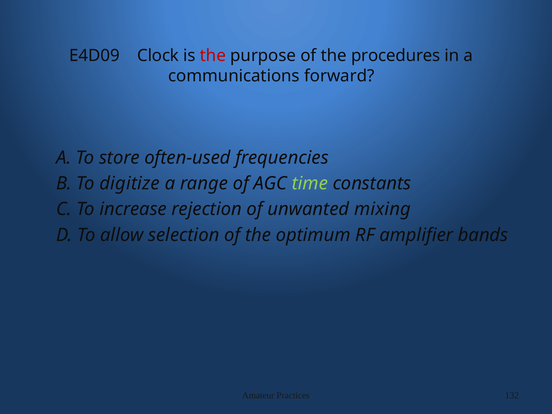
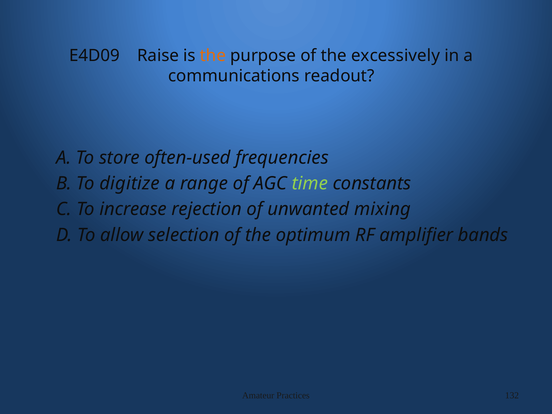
Clock: Clock -> Raise
the at (213, 56) colour: red -> orange
procedures: procedures -> excessively
forward: forward -> readout
